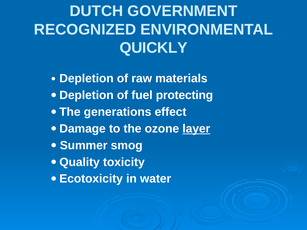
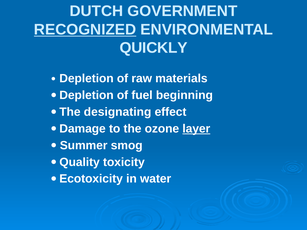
RECOGNIZED underline: none -> present
protecting: protecting -> beginning
generations: generations -> designating
